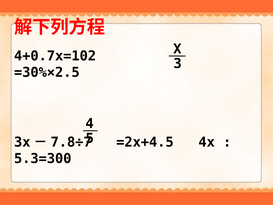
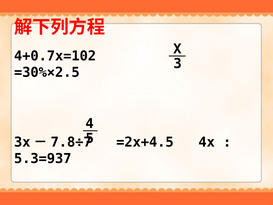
5.3=300: 5.3=300 -> 5.3=937
